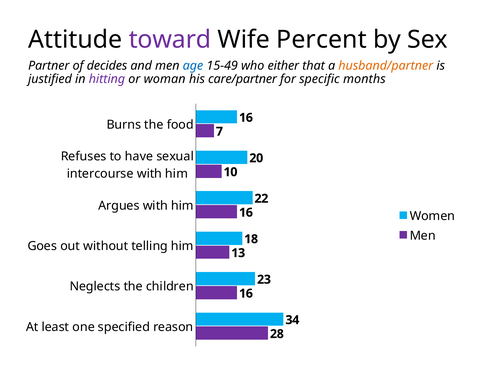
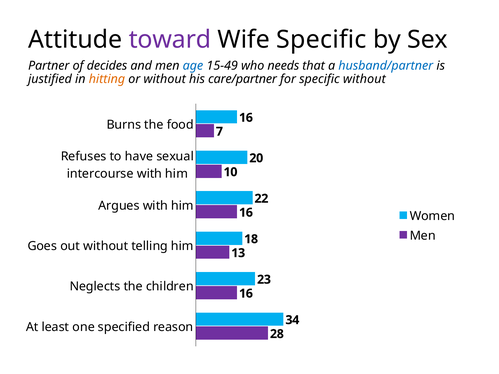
Wife Percent: Percent -> Specific
either: either -> needs
husband/partner colour: orange -> blue
hitting colour: purple -> orange
or woman: woman -> without
specific months: months -> without
